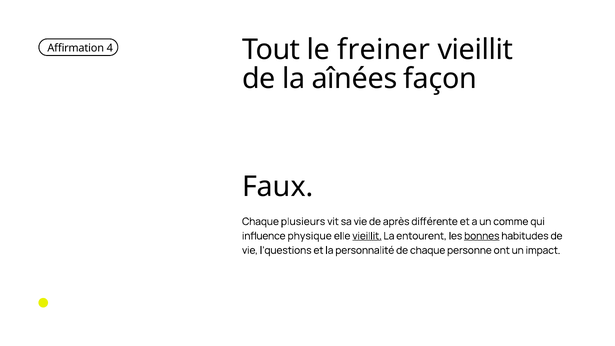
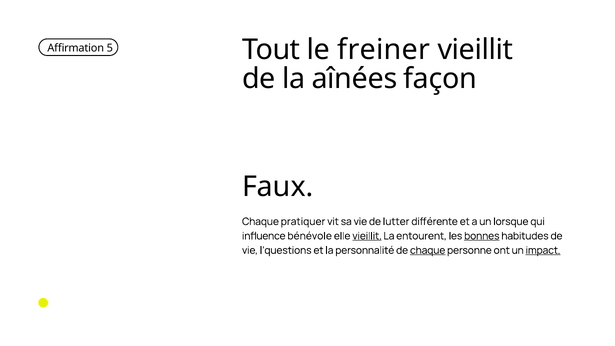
4: 4 -> 5
plusieurs: plusieurs -> pratiquer
après: après -> lutter
comme: comme -> lorsque
physique: physique -> bénévole
chaque at (428, 250) underline: none -> present
impact underline: none -> present
